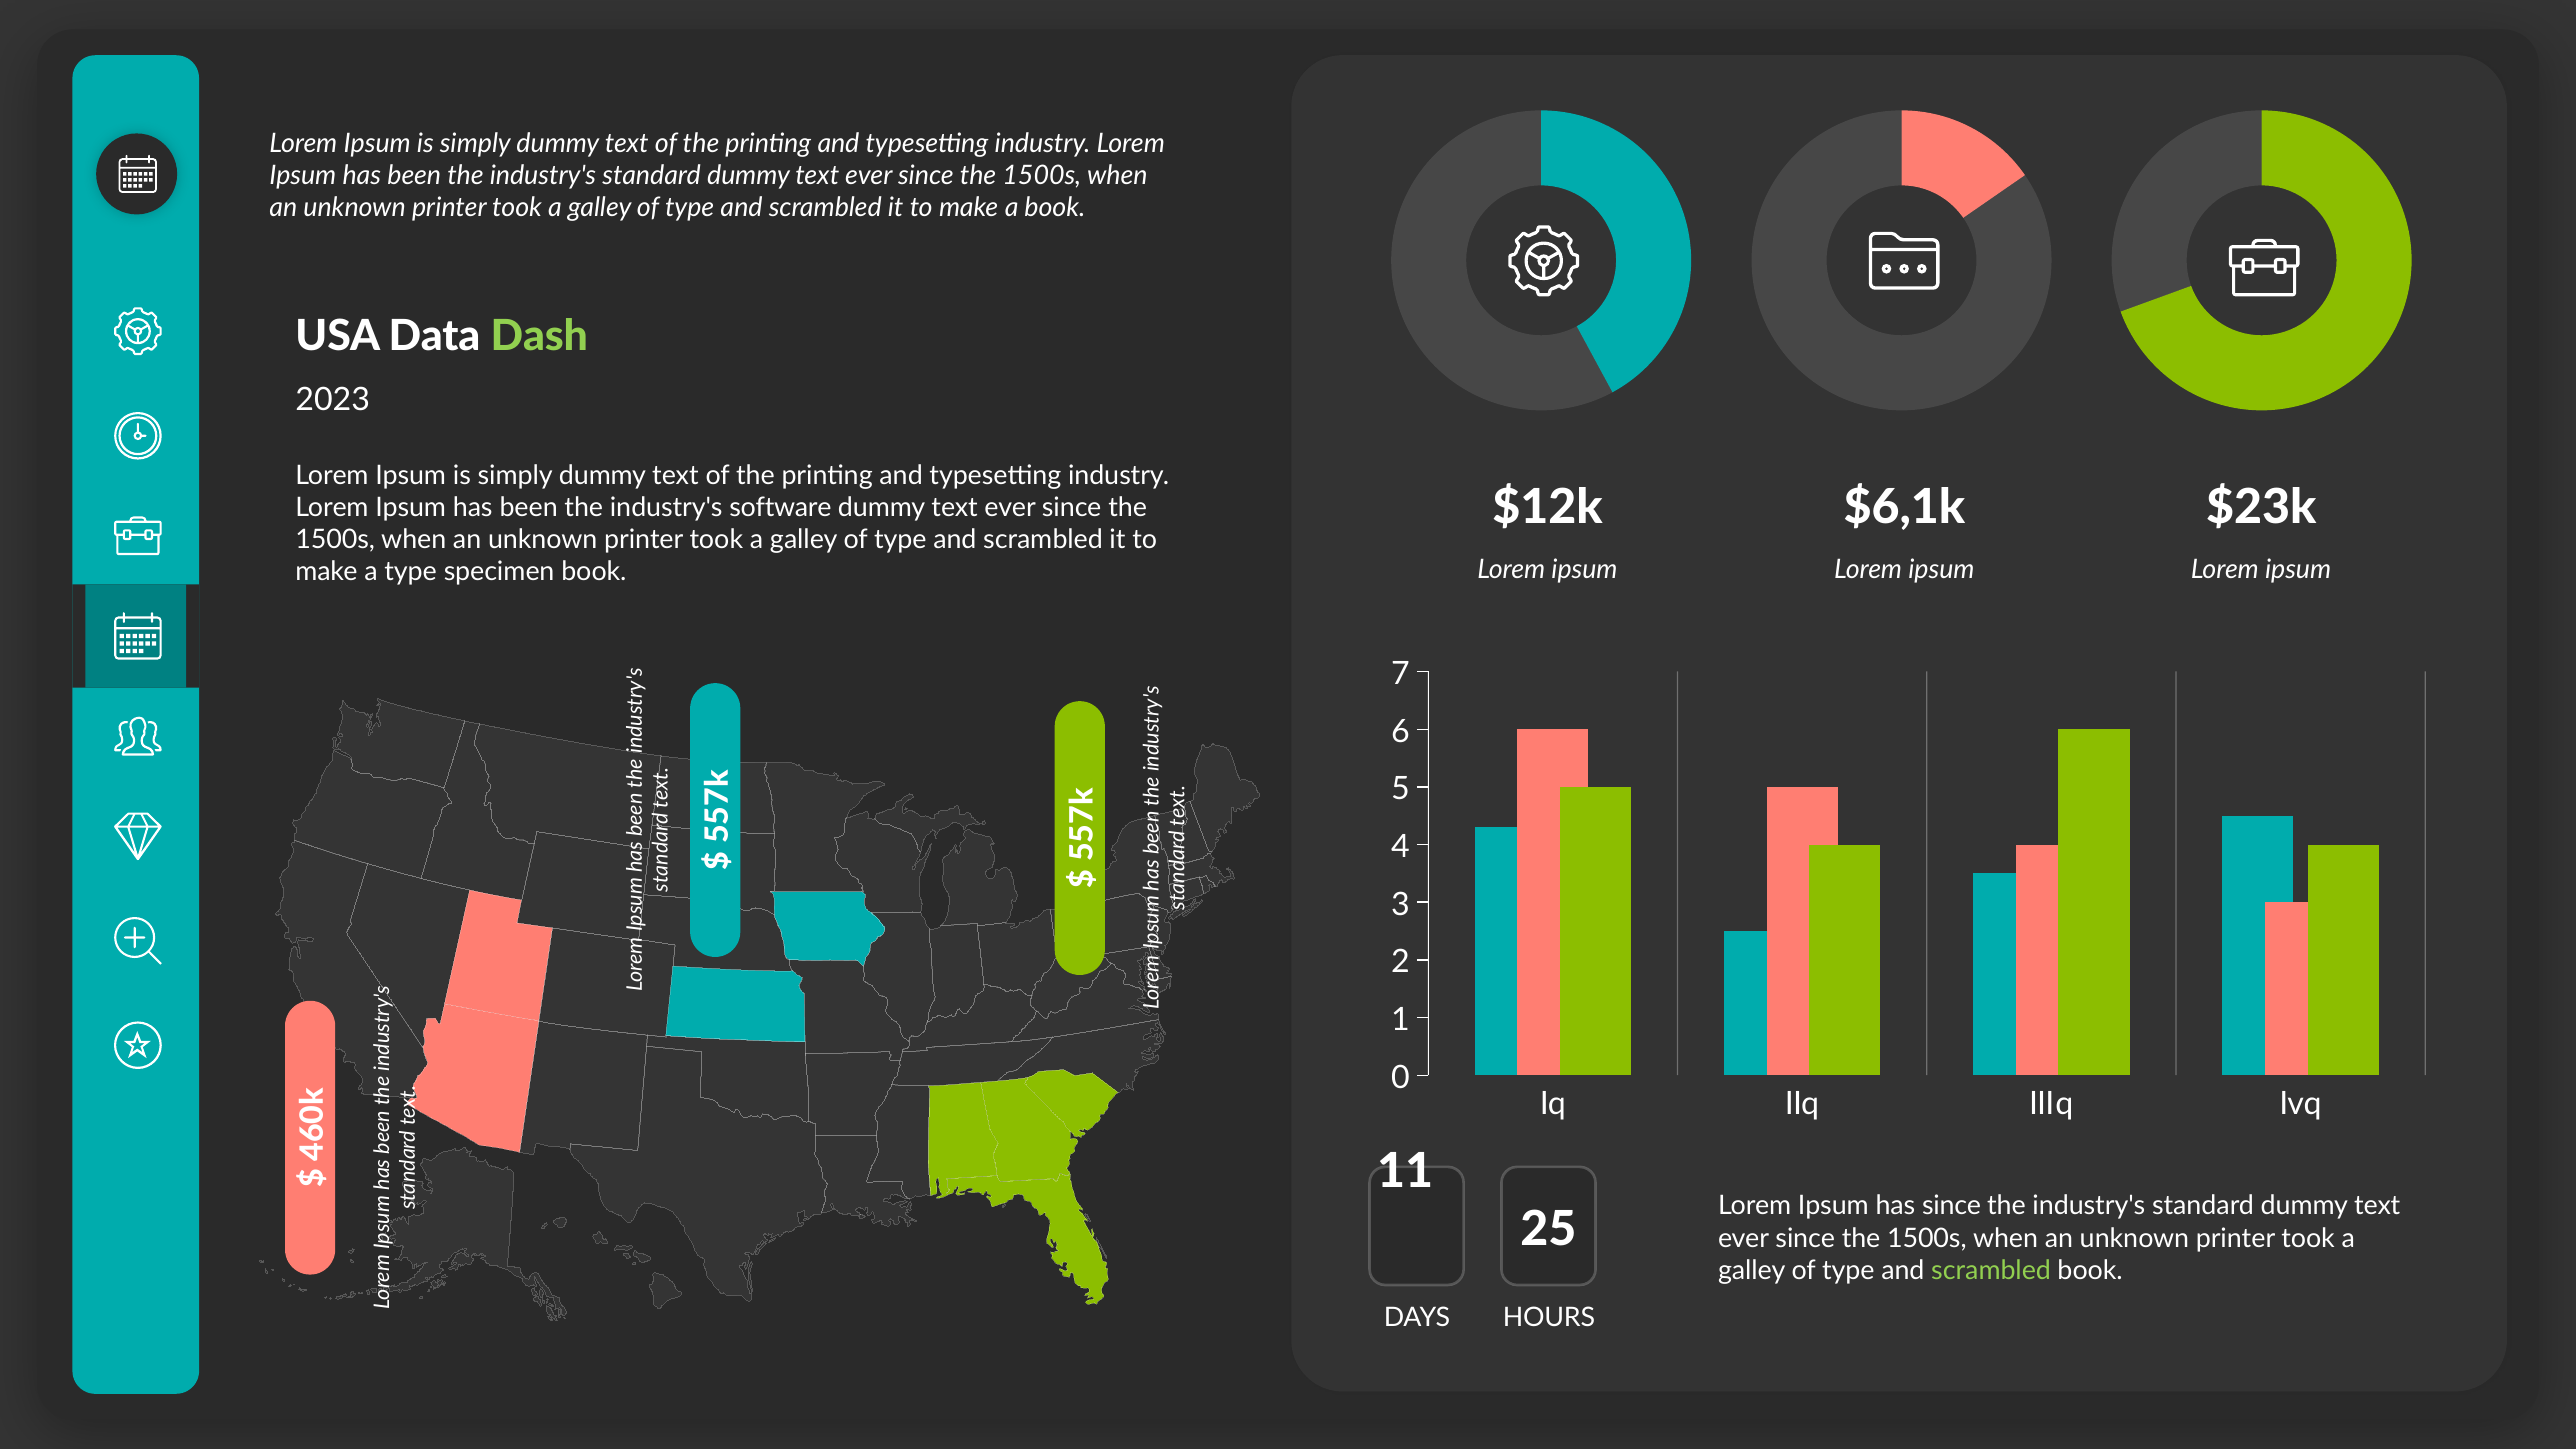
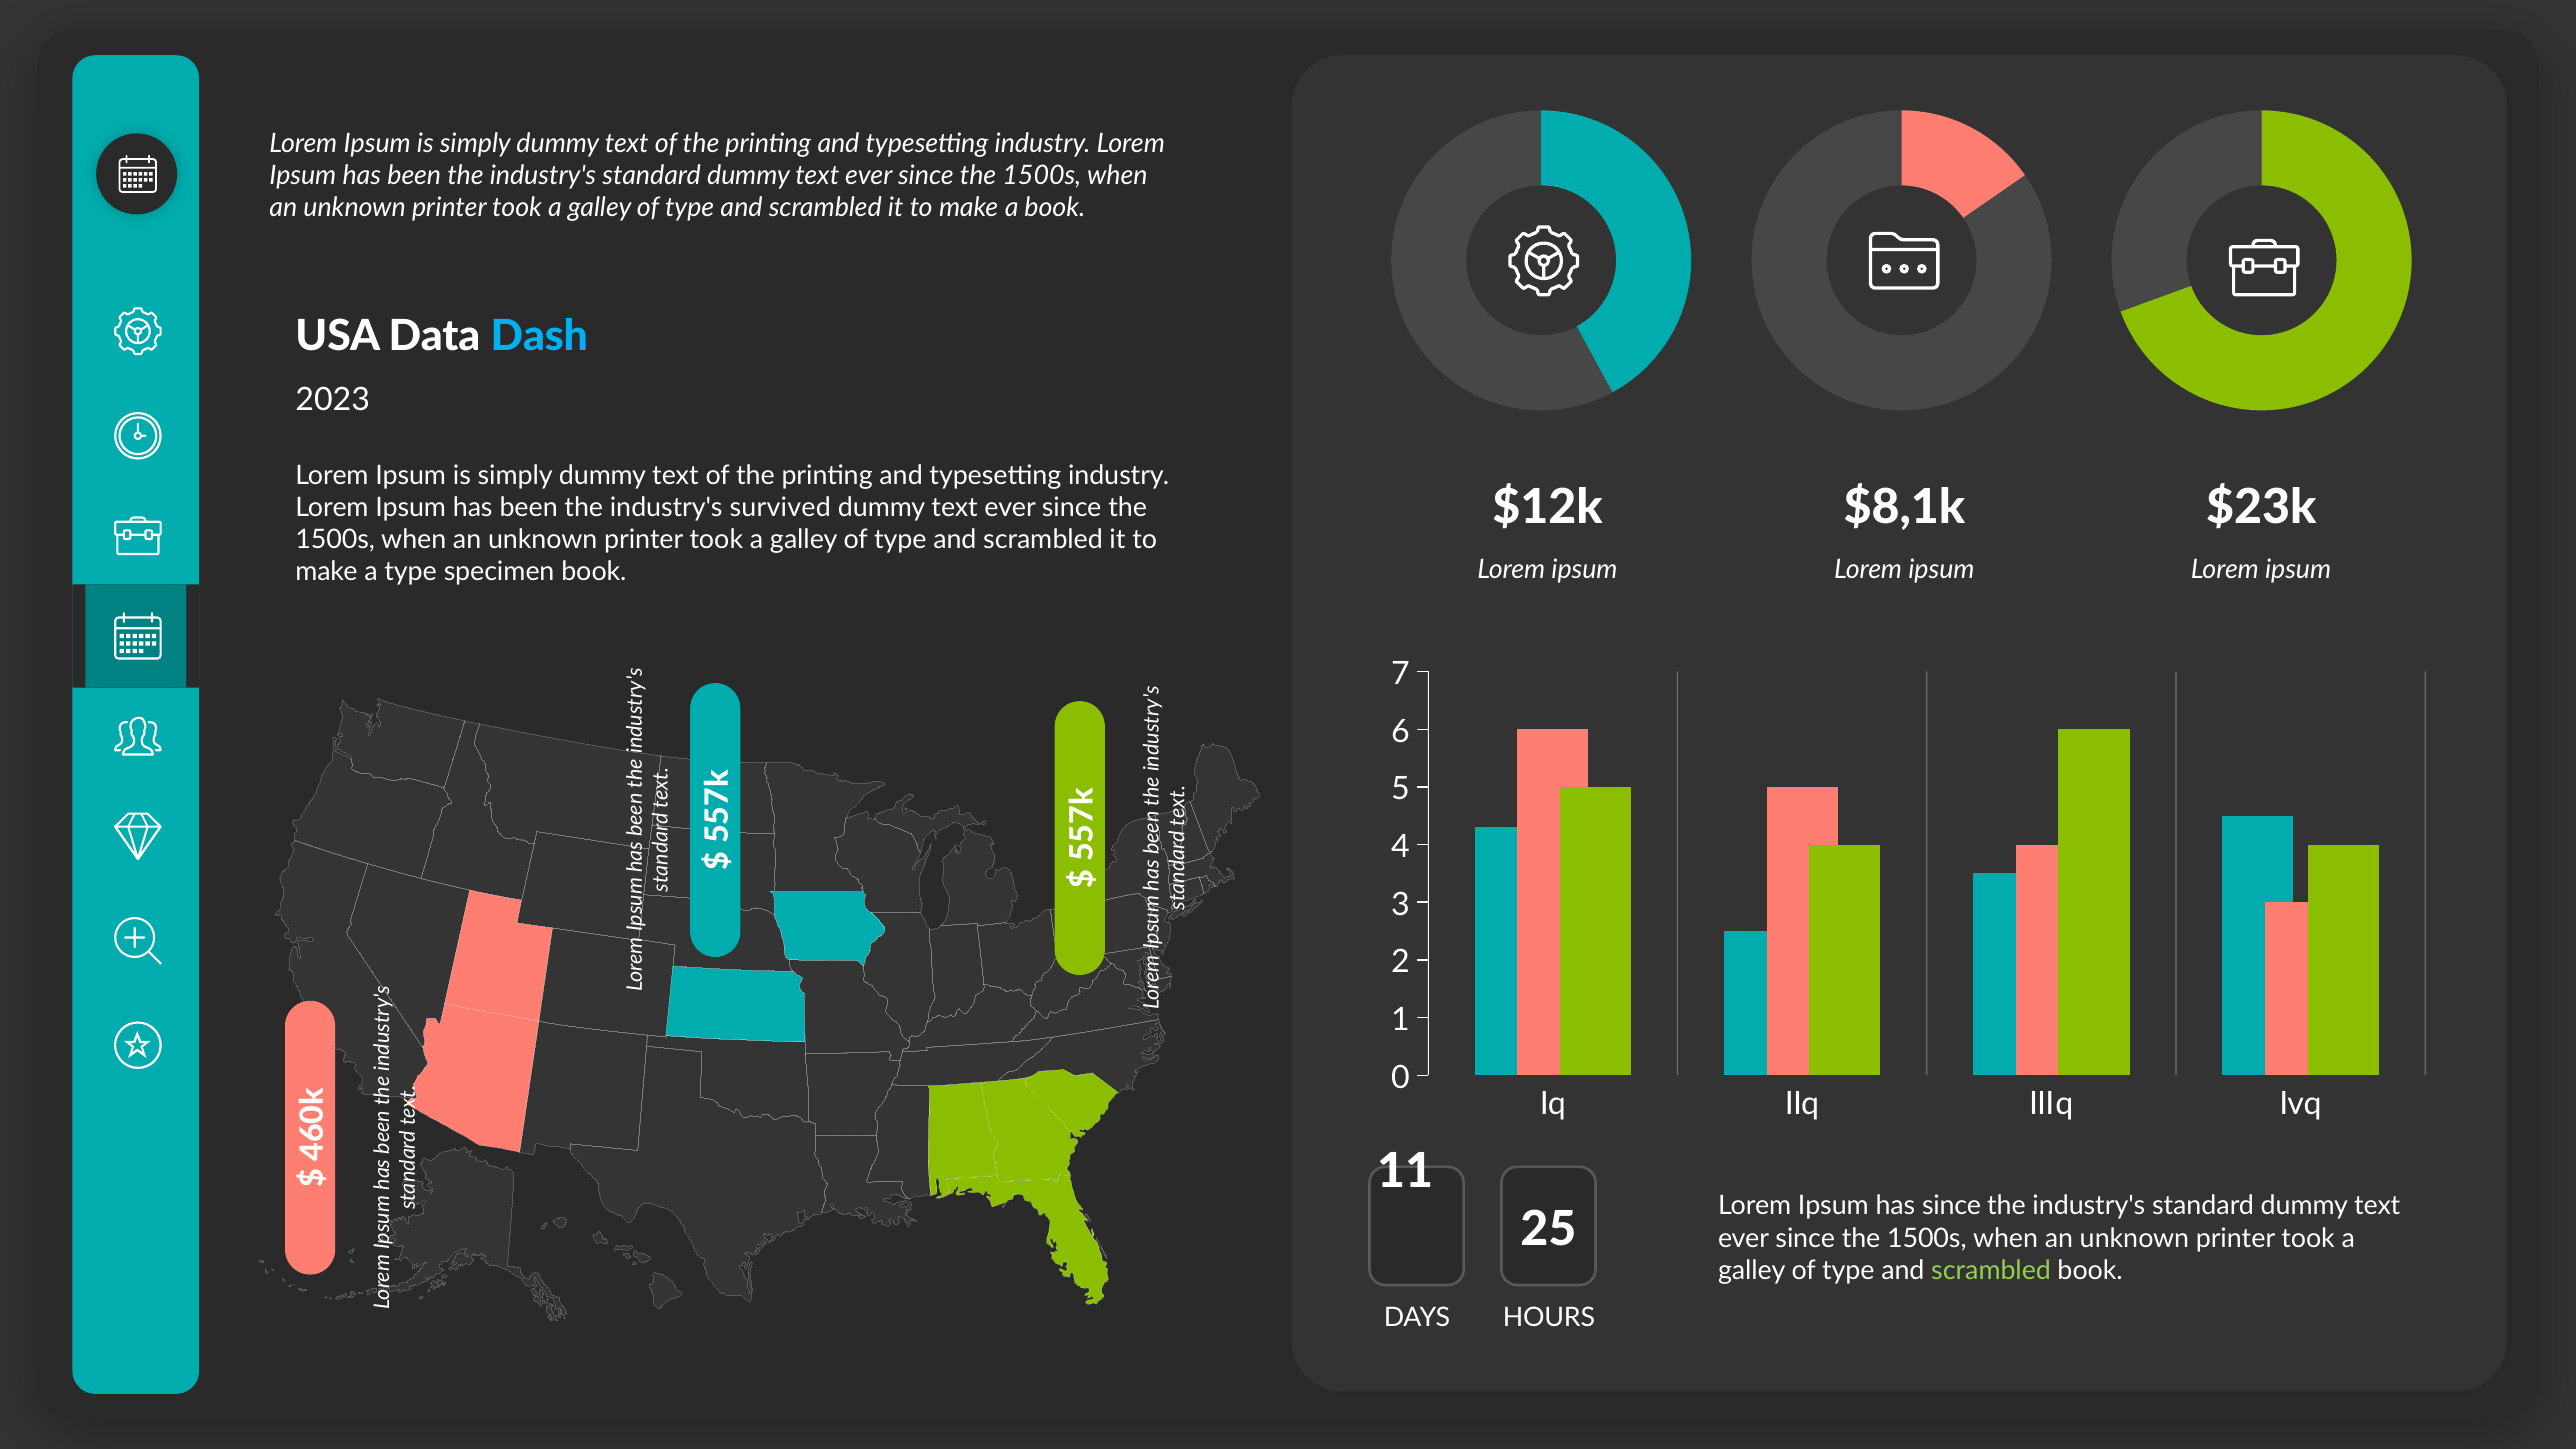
Dash colour: light green -> light blue
$6,1k: $6,1k -> $8,1k
software: software -> survived
